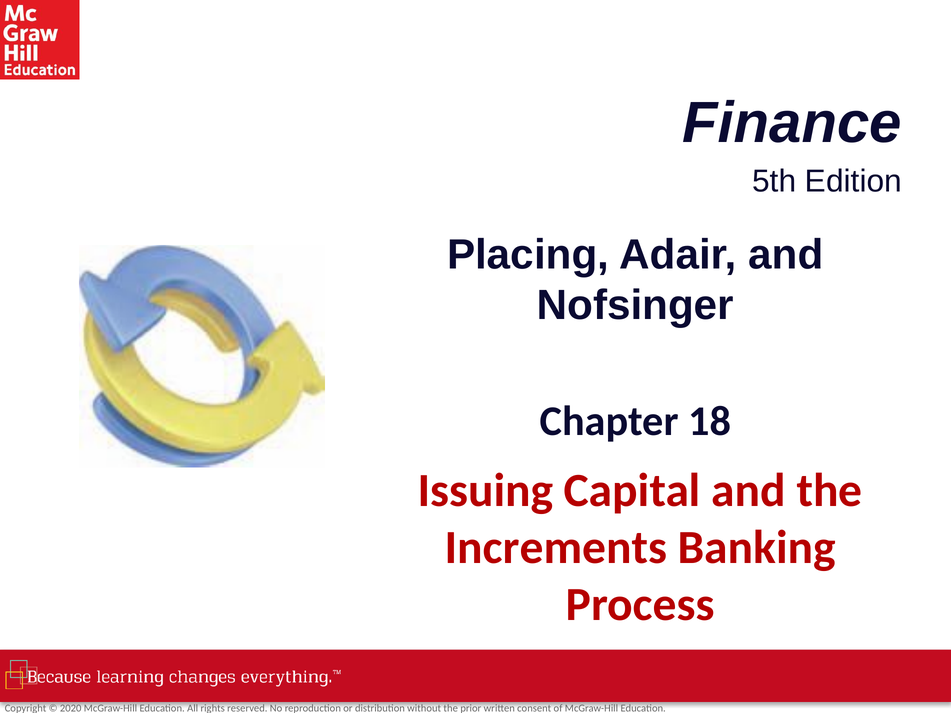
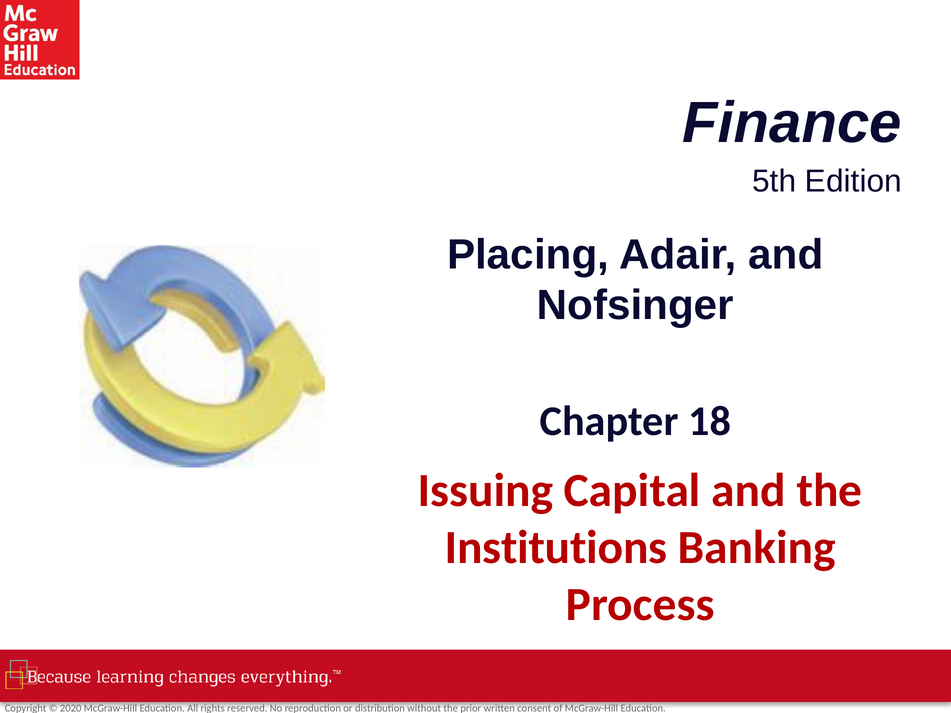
Increments: Increments -> Institutions
